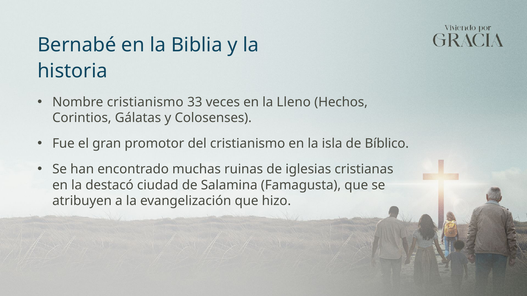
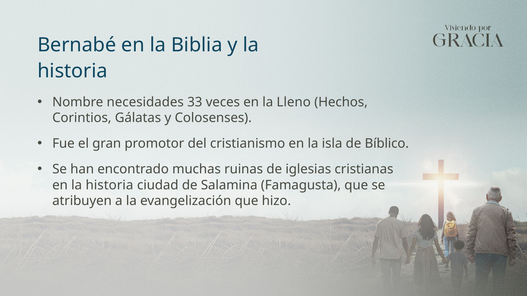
Nombre cristianismo: cristianismo -> necesidades
en la destacó: destacó -> historia
